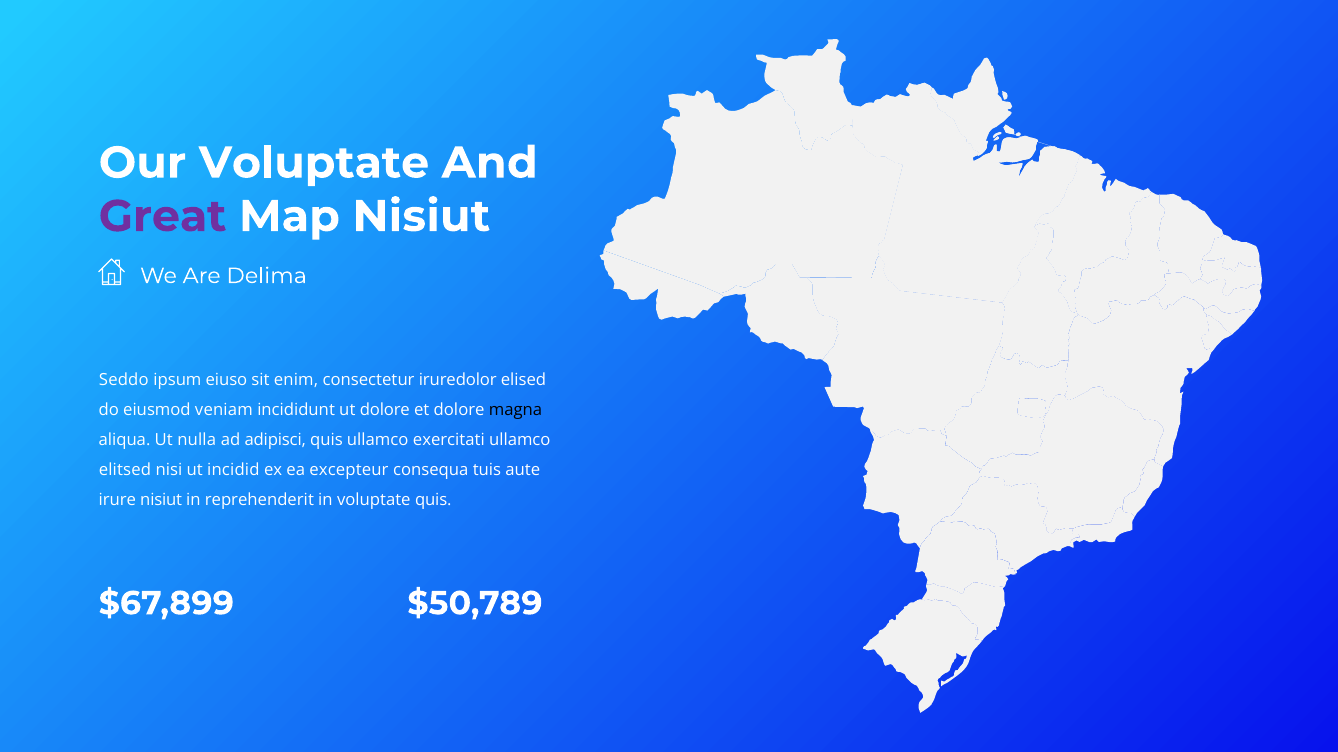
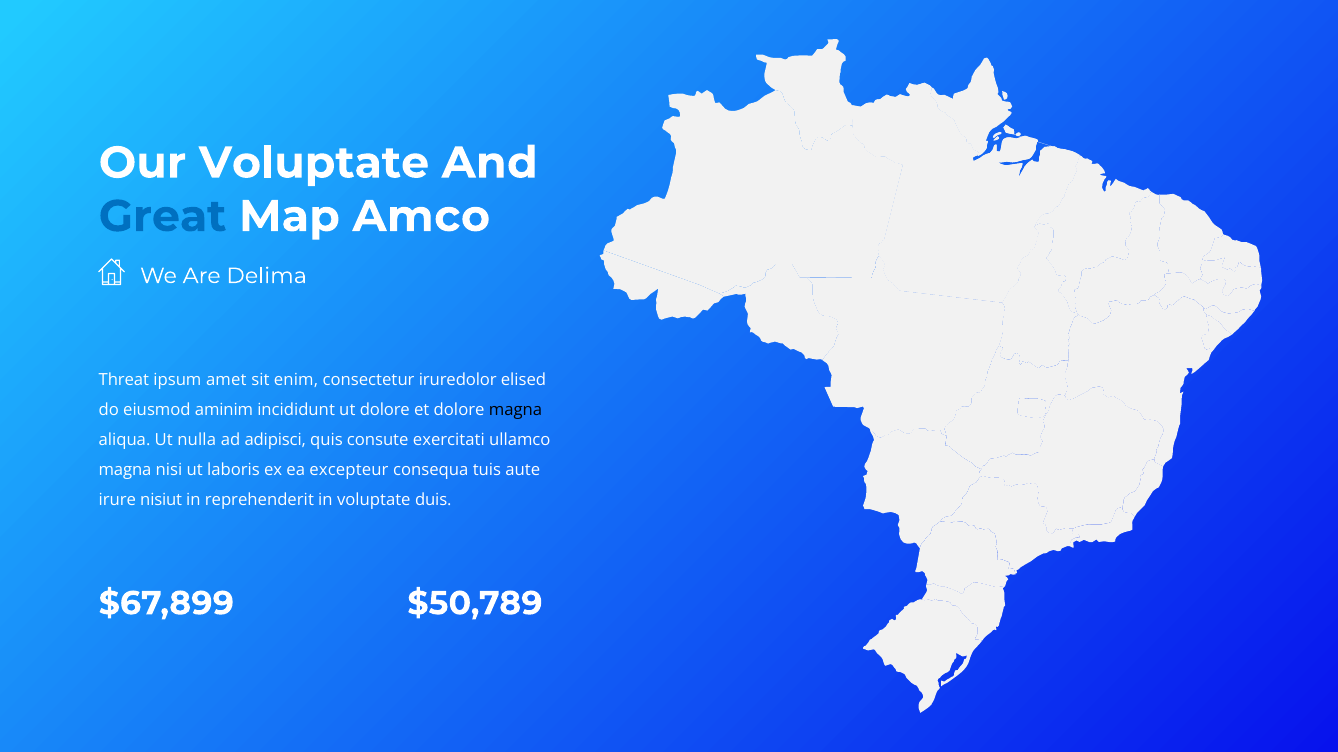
Great colour: purple -> blue
Map Nisiut: Nisiut -> Amco
Seddo: Seddo -> Threat
eiuso: eiuso -> amet
veniam: veniam -> aminim
quis ullamco: ullamco -> consute
elitsed at (125, 470): elitsed -> magna
incidid: incidid -> laboris
voluptate quis: quis -> duis
